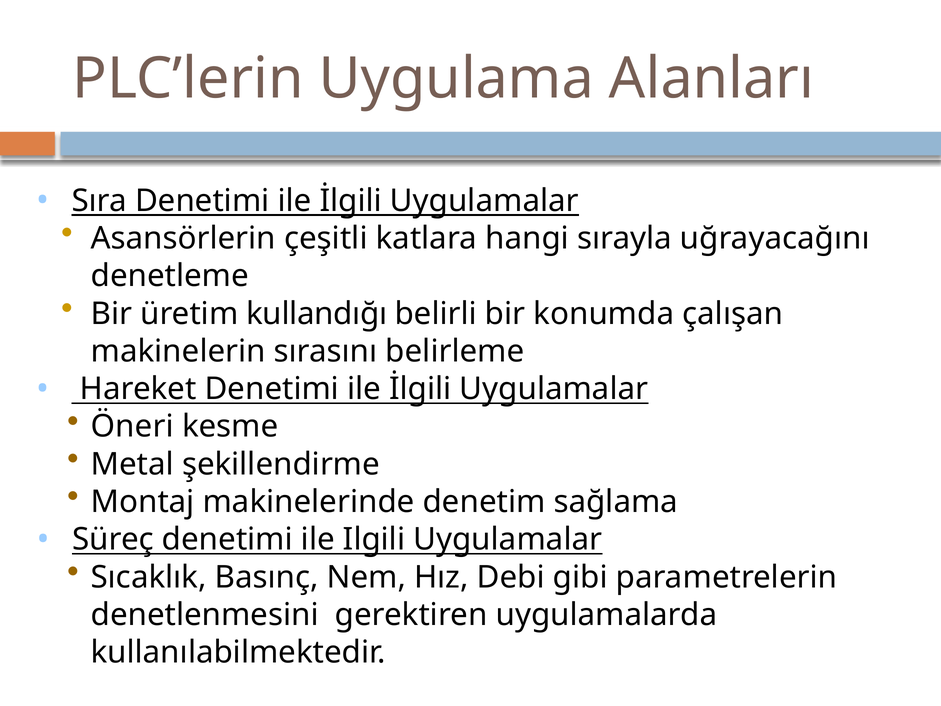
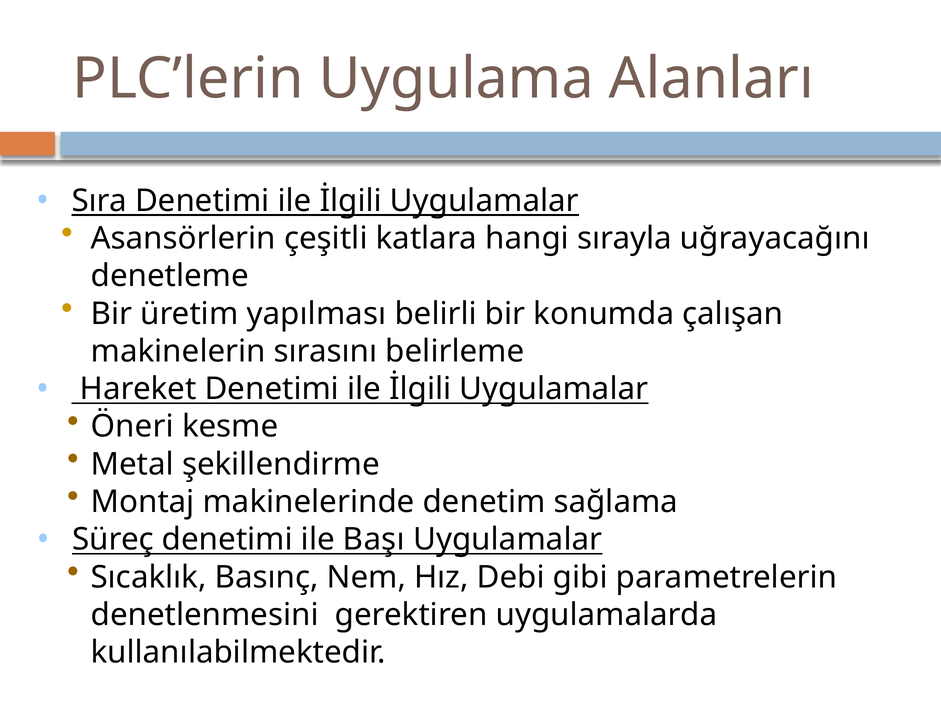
kullandığı: kullandığı -> yapılması
Ilgili: Ilgili -> Başı
